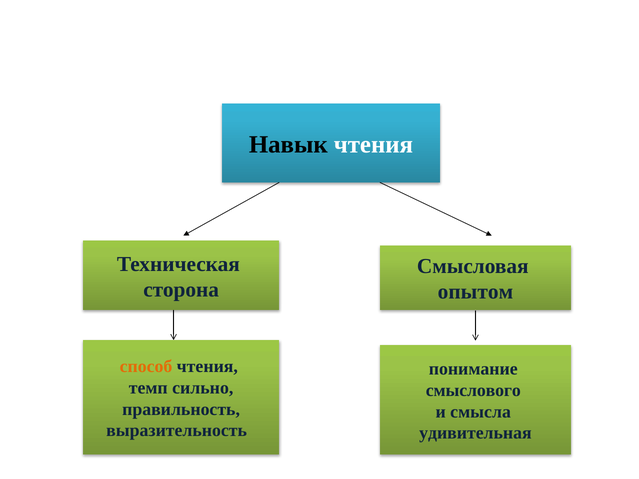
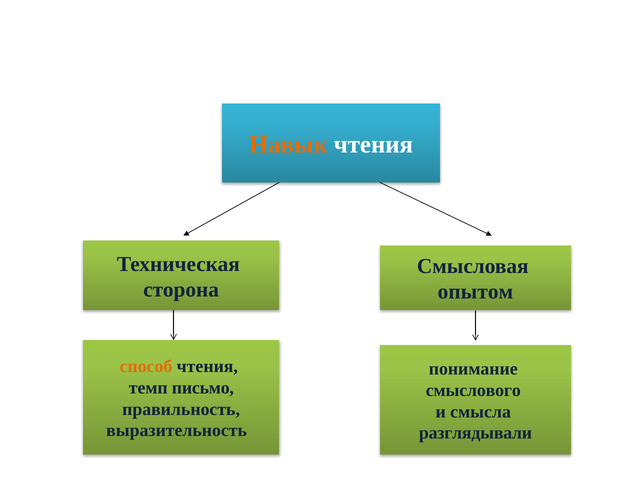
Навык colour: black -> orange
сильно: сильно -> письмо
удивительная: удивительная -> разглядывали
